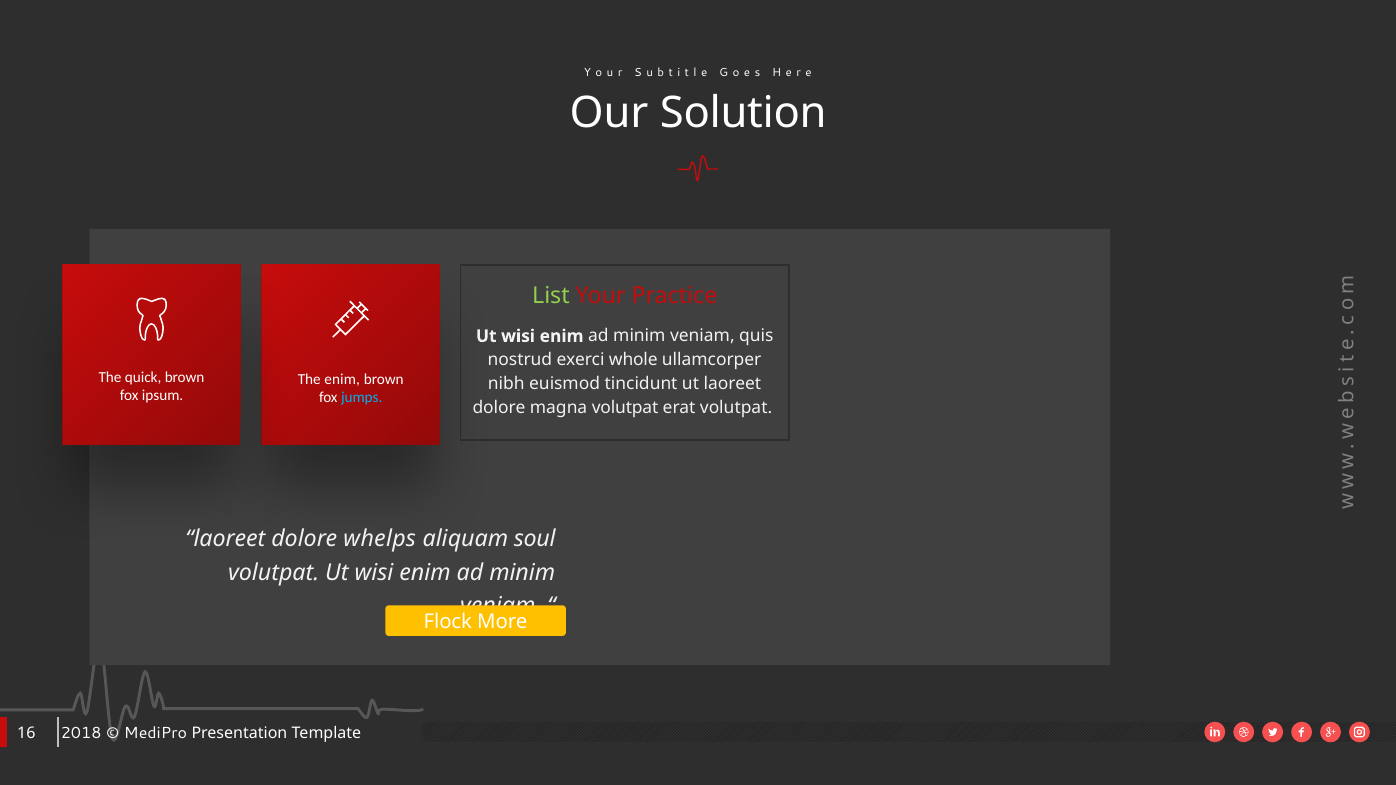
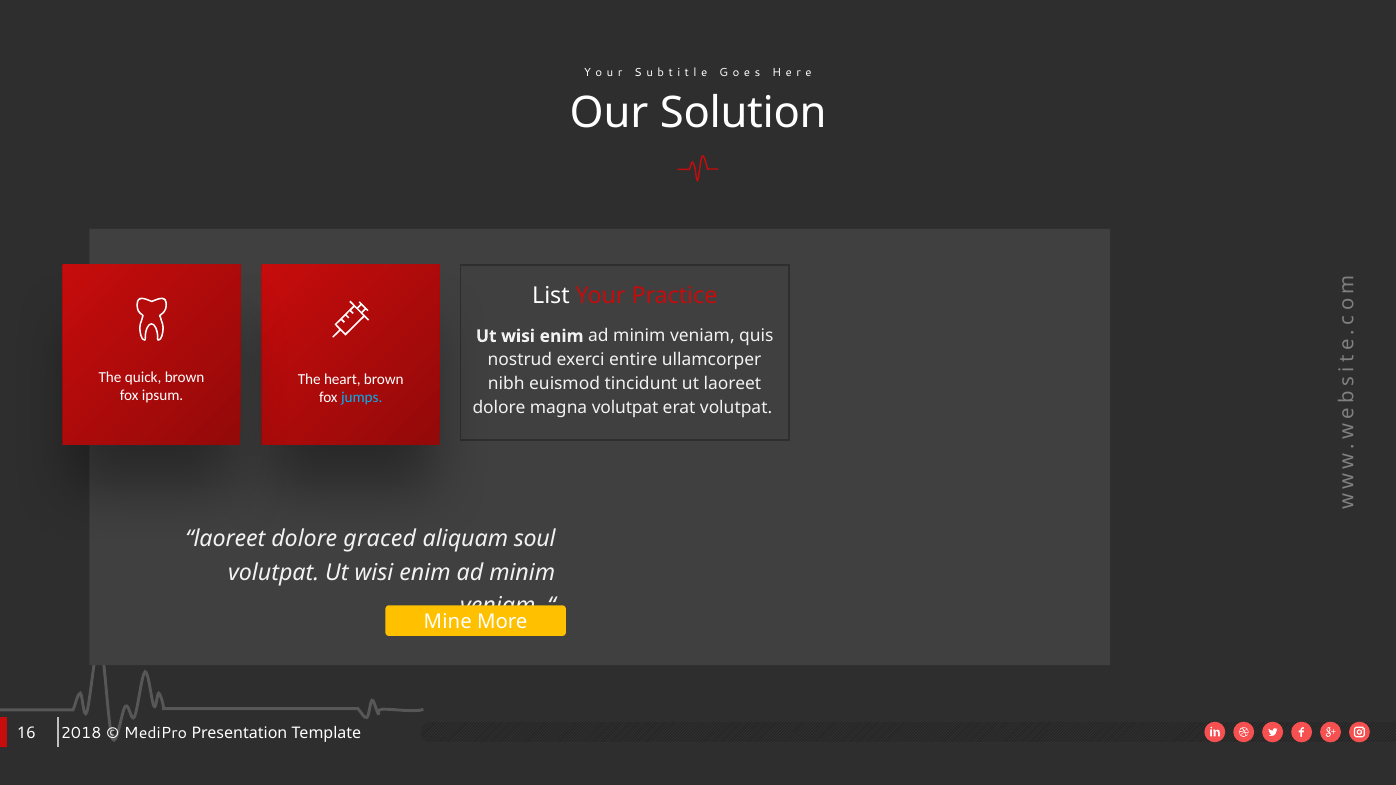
List colour: light green -> white
whole: whole -> entire
enim at (342, 380): enim -> heart
whelps: whelps -> graced
Flock: Flock -> Mine
